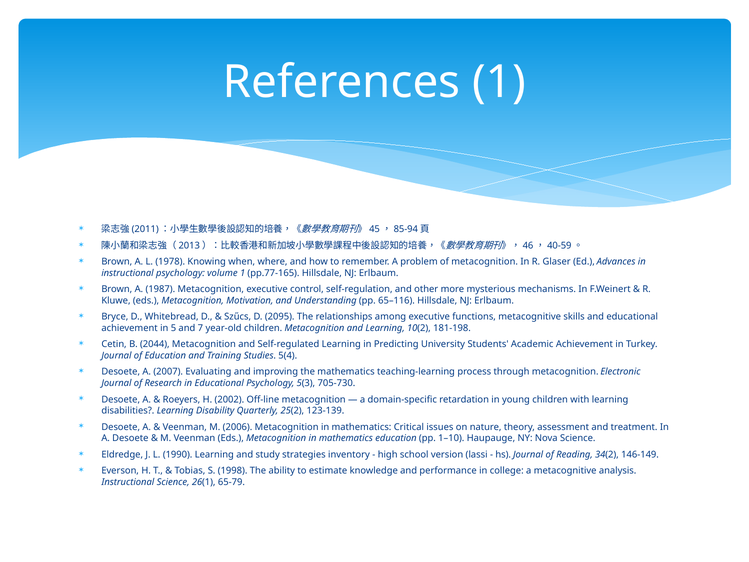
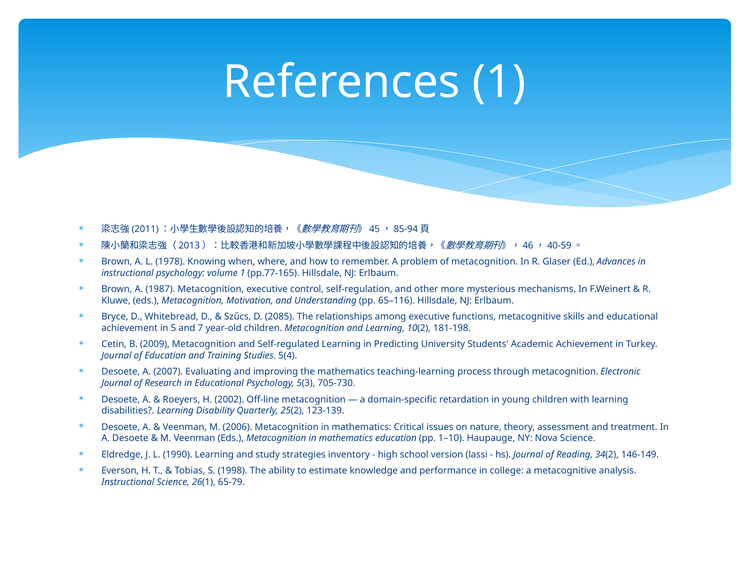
2095: 2095 -> 2085
2044: 2044 -> 2009
